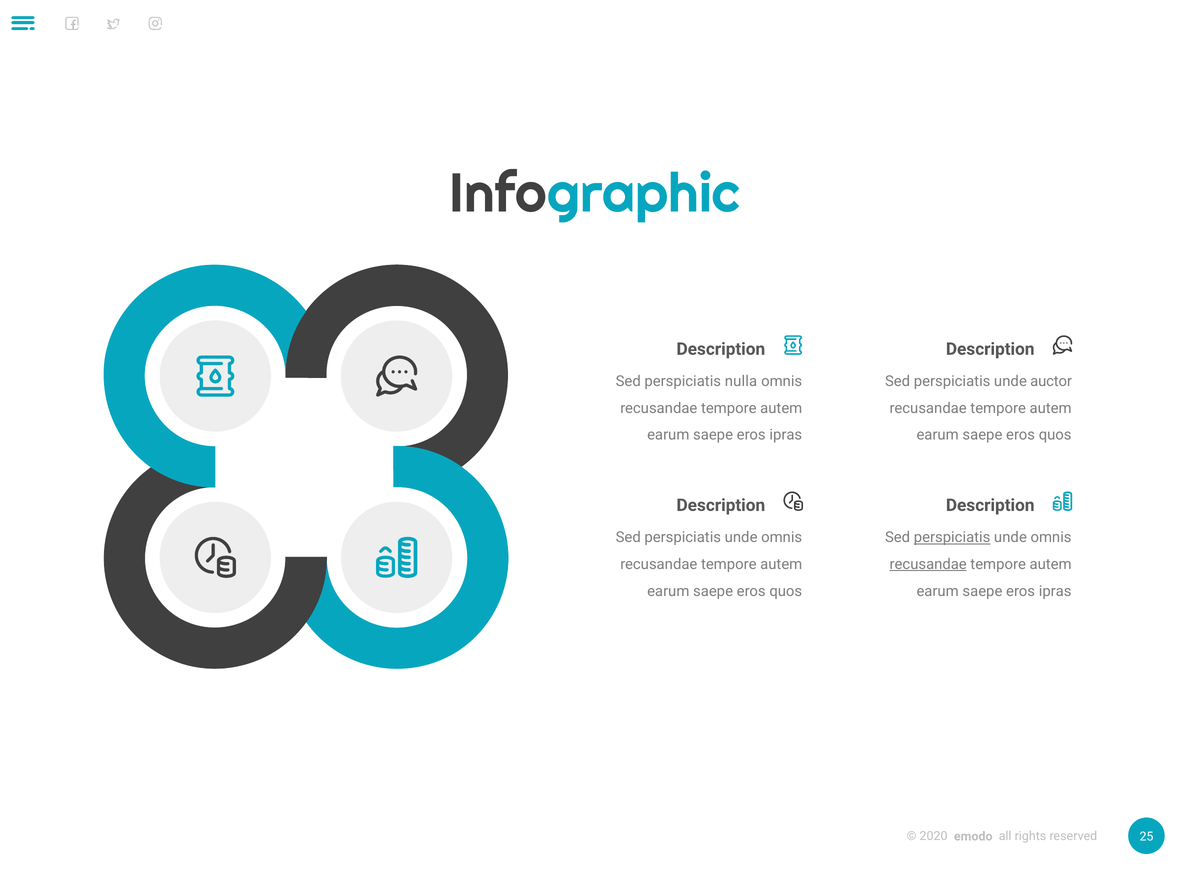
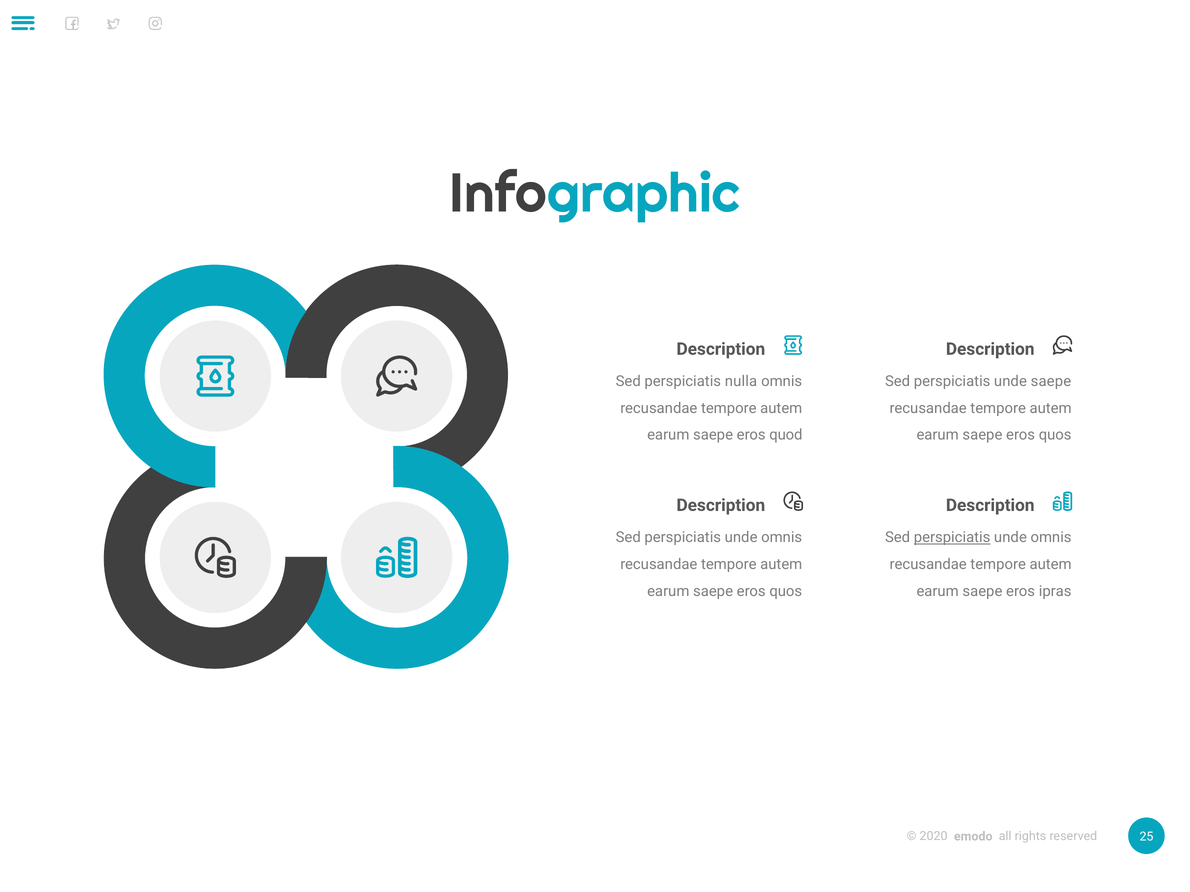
unde auctor: auctor -> saepe
ipras at (786, 435): ipras -> quod
recusandae at (928, 565) underline: present -> none
